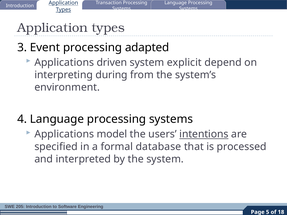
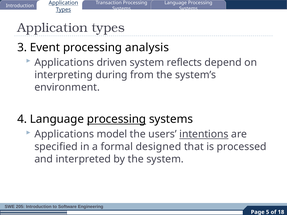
adapted: adapted -> analysis
explicit: explicit -> reflects
processing at (117, 119) underline: none -> present
database: database -> designed
